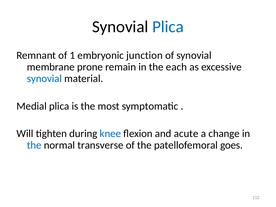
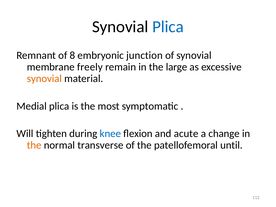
1: 1 -> 8
prone: prone -> freely
each: each -> large
synovial at (44, 79) colour: blue -> orange
the at (34, 145) colour: blue -> orange
goes: goes -> until
